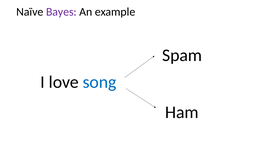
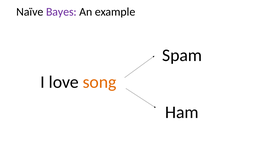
song colour: blue -> orange
